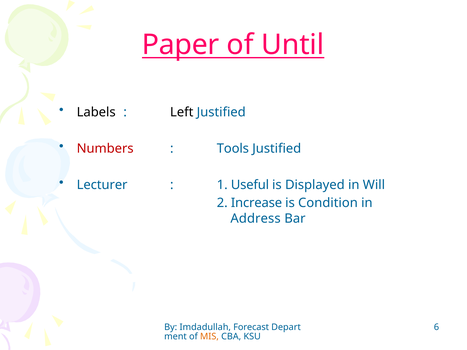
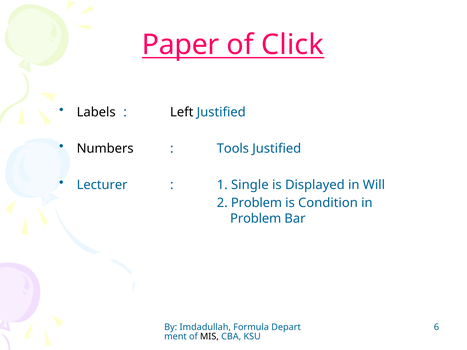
Until: Until -> Click
Numbers colour: red -> black
Useful: Useful -> Single
2 Increase: Increase -> Problem
Address at (256, 219): Address -> Problem
Forecast: Forecast -> Formula
MIS colour: orange -> black
